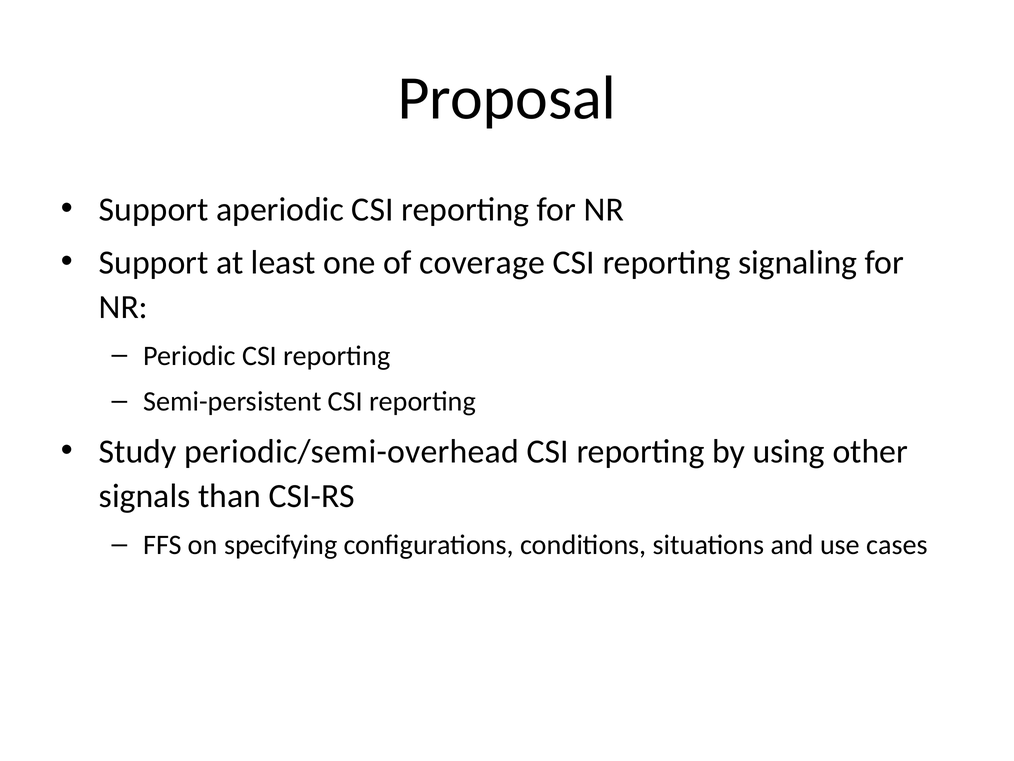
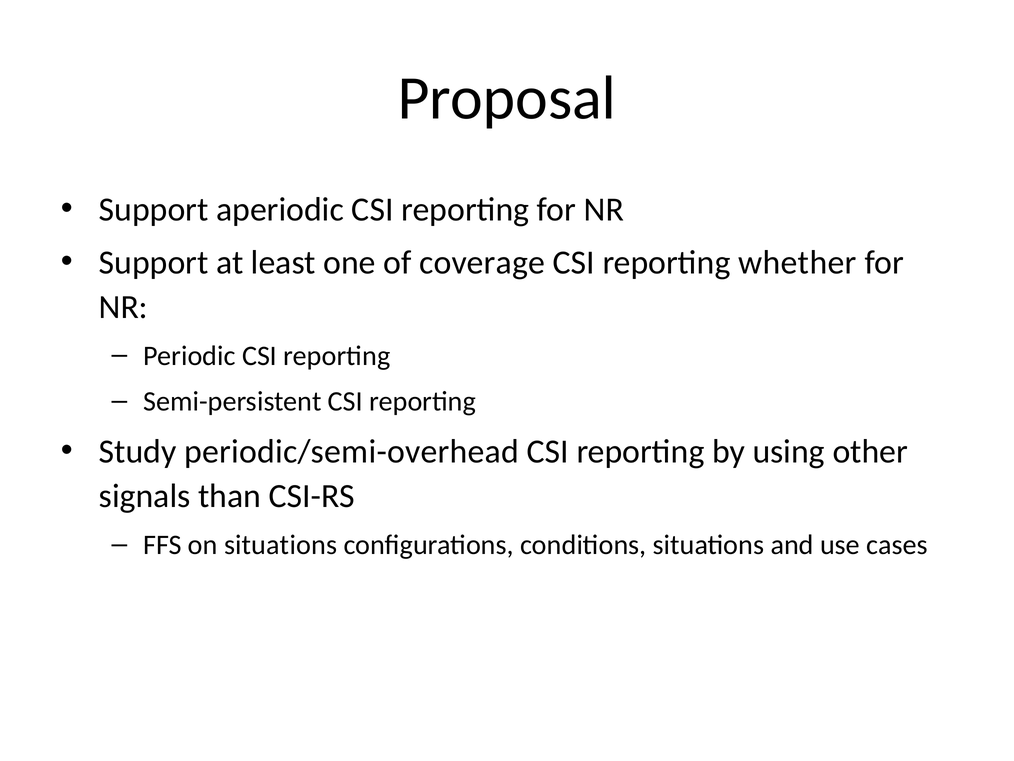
signaling: signaling -> whether
on specifying: specifying -> situations
